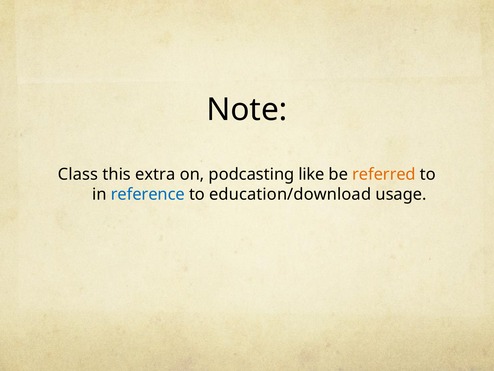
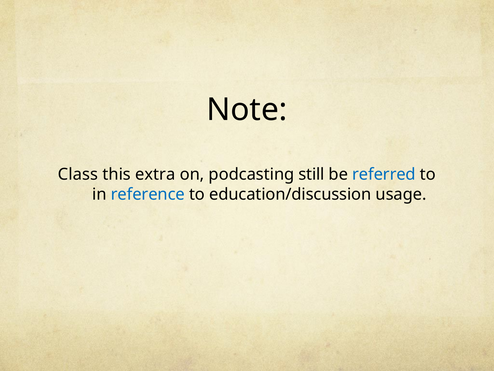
like: like -> still
referred colour: orange -> blue
education/download: education/download -> education/discussion
